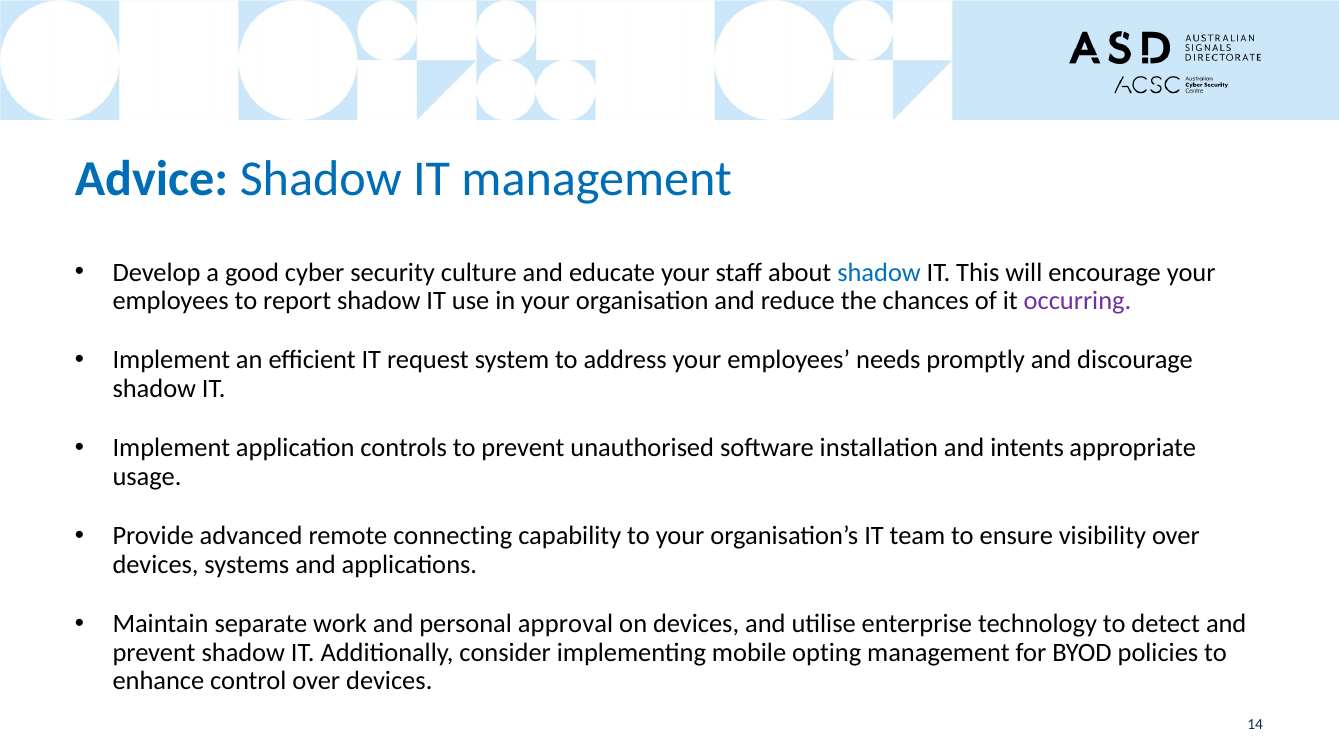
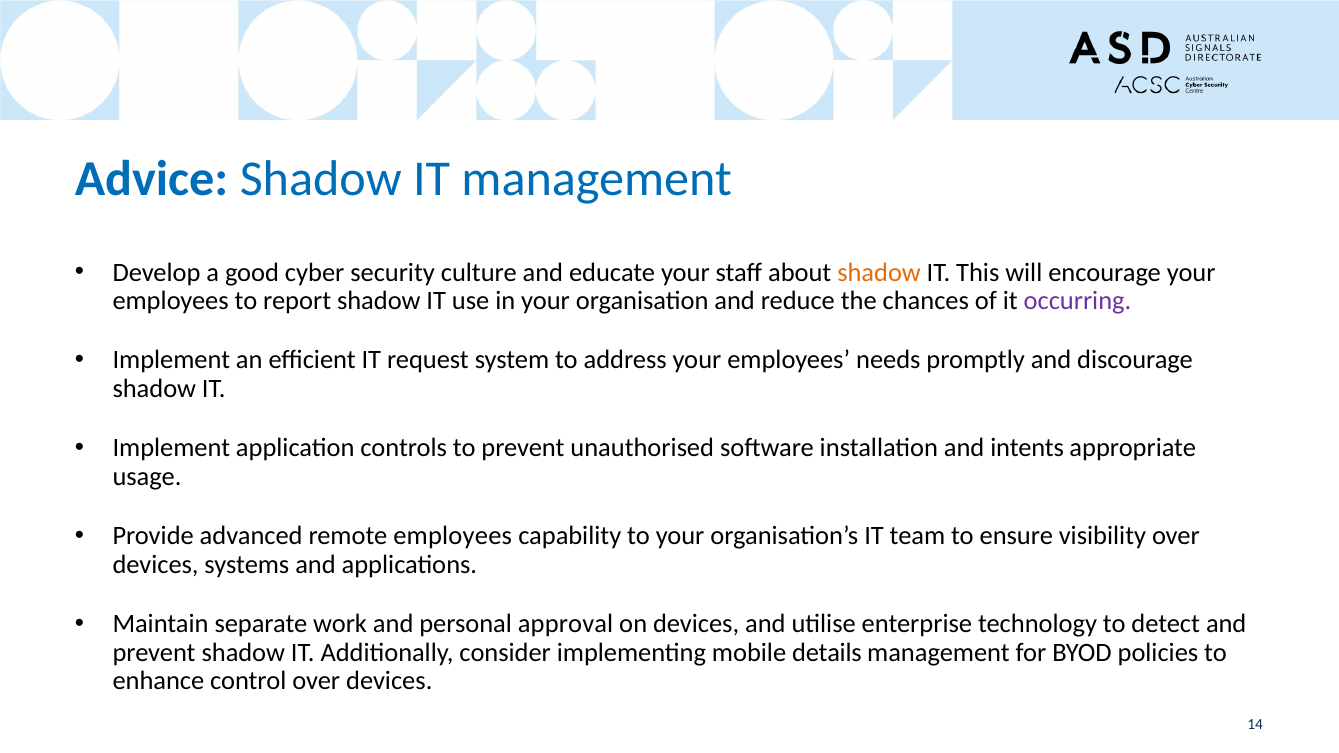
shadow at (879, 272) colour: blue -> orange
remote connecting: connecting -> employees
opting: opting -> details
